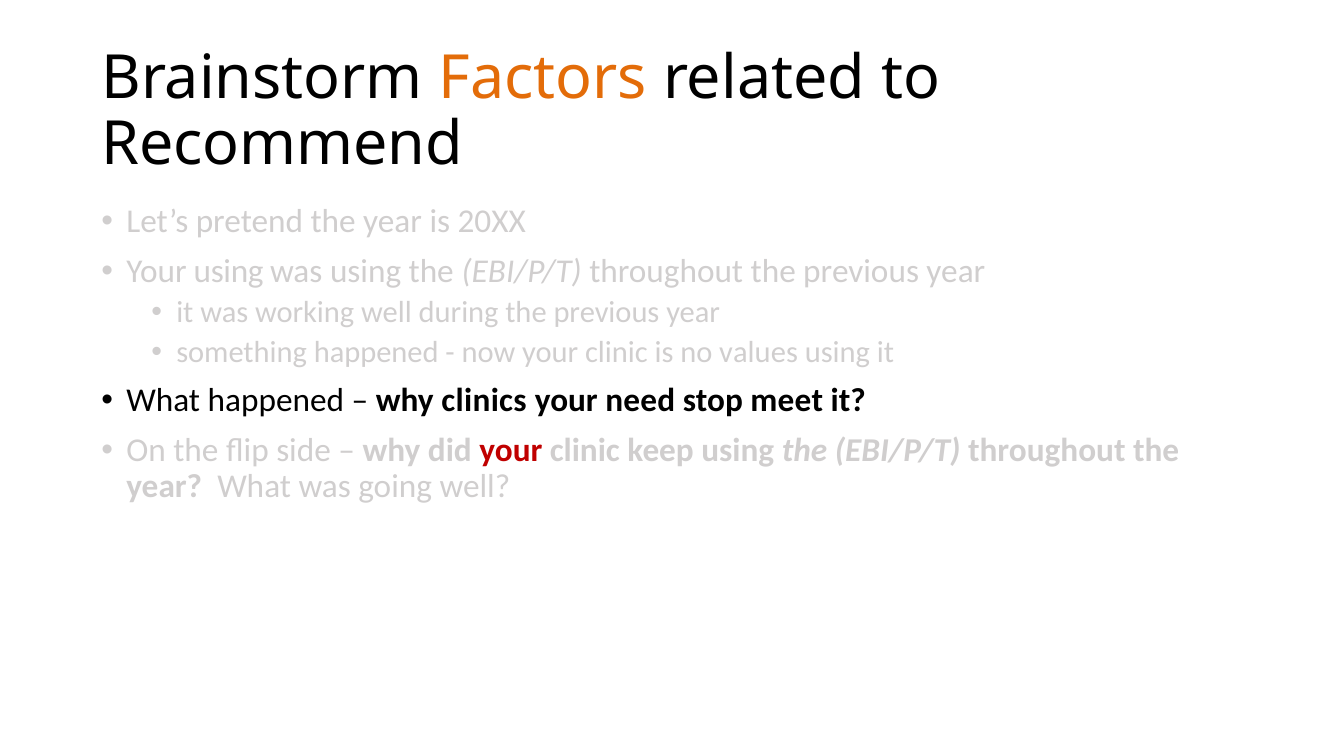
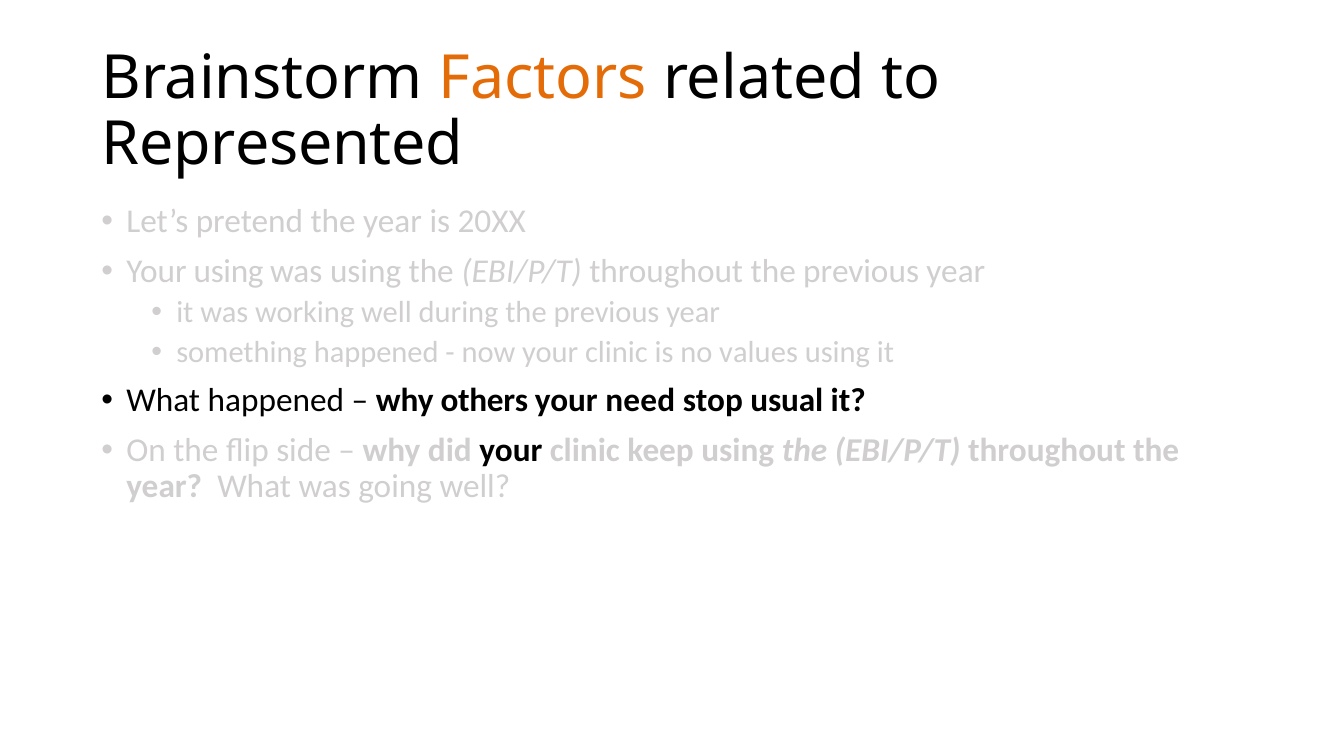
Recommend: Recommend -> Represented
clinics: clinics -> others
meet: meet -> usual
your at (511, 451) colour: red -> black
